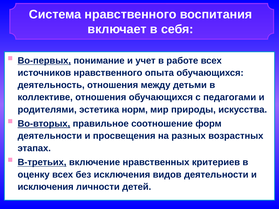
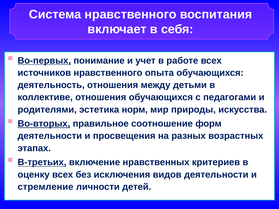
исключения at (46, 187): исключения -> стремление
